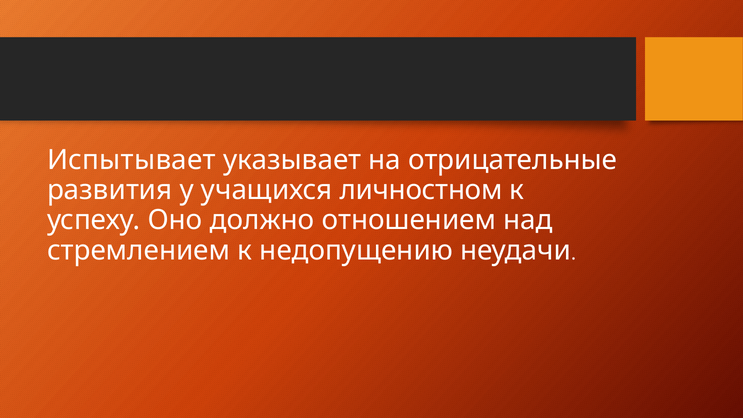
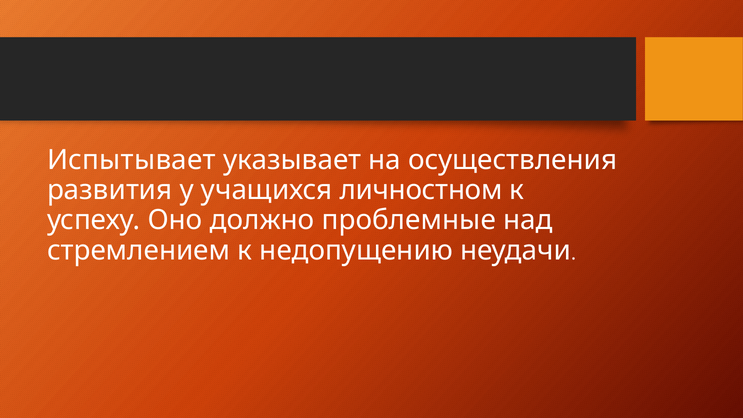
отрицательные: отрицательные -> осуществления
отношением: отношением -> проблемные
